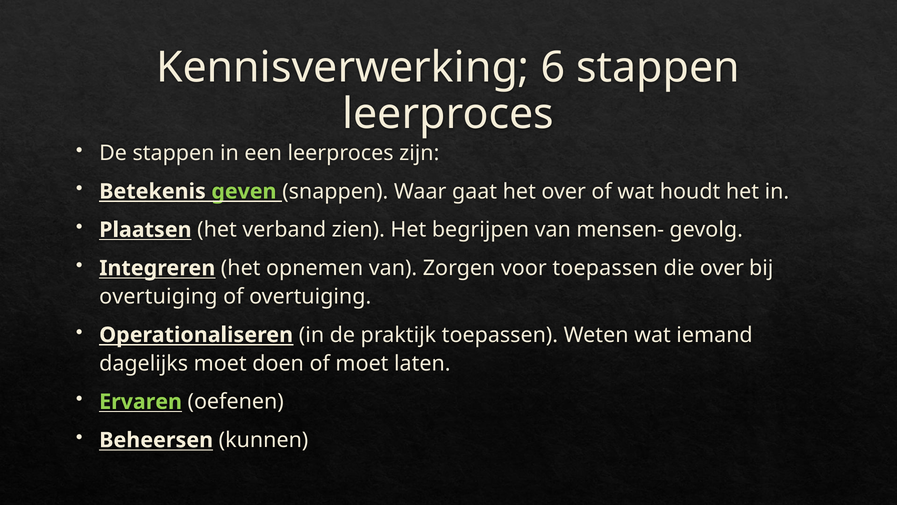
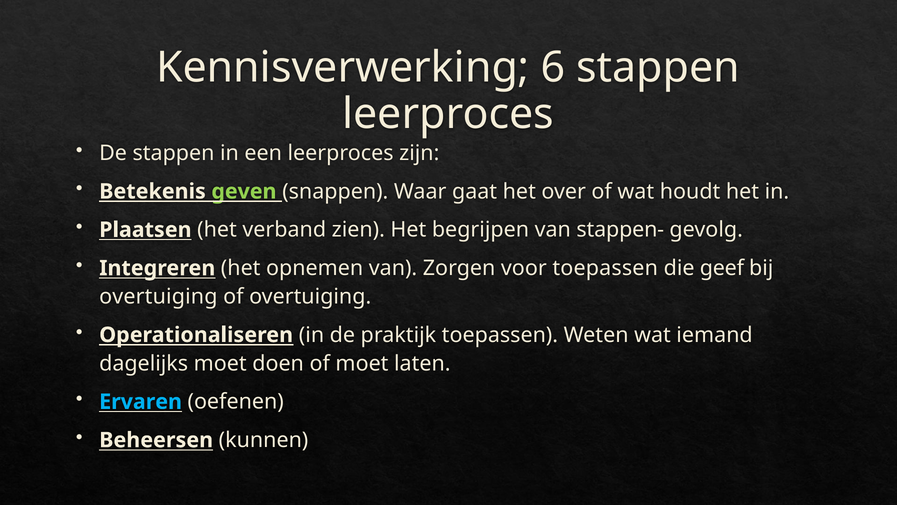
mensen-: mensen- -> stappen-
die over: over -> geef
Ervaren colour: light green -> light blue
